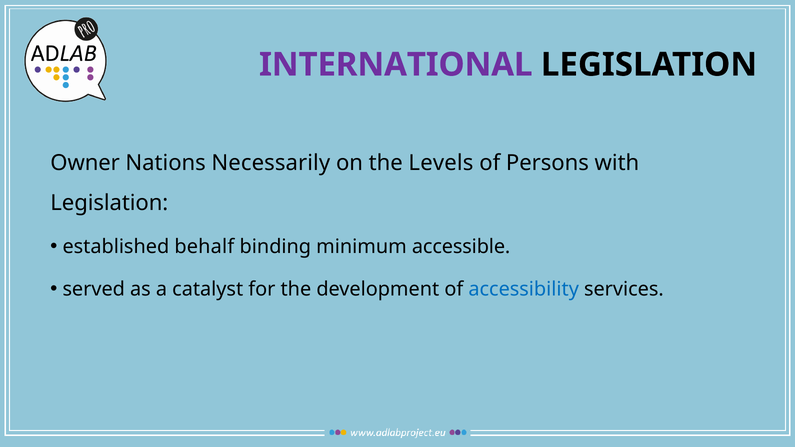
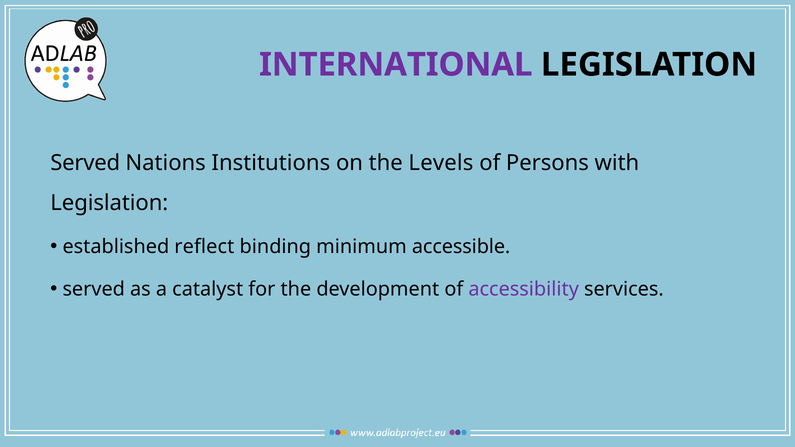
Owner at (85, 163): Owner -> Served
Necessarily: Necessarily -> Institutions
behalf: behalf -> reflect
accessibility colour: blue -> purple
